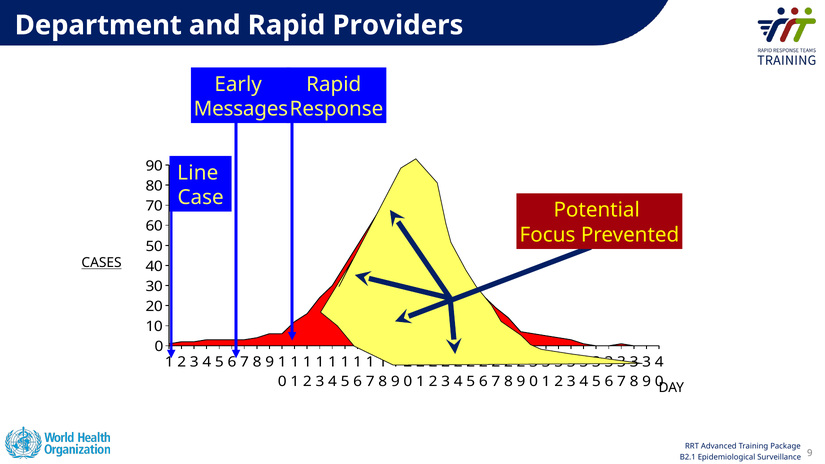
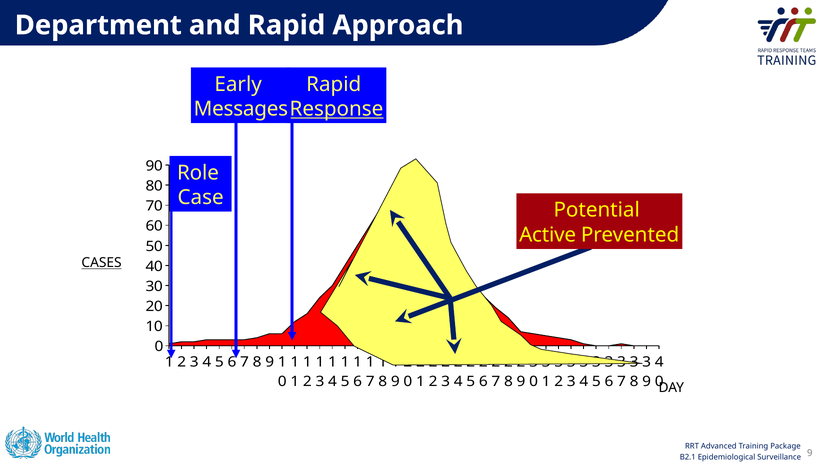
Providers: Providers -> Approach
Response underline: none -> present
Line: Line -> Role
Focus: Focus -> Active
